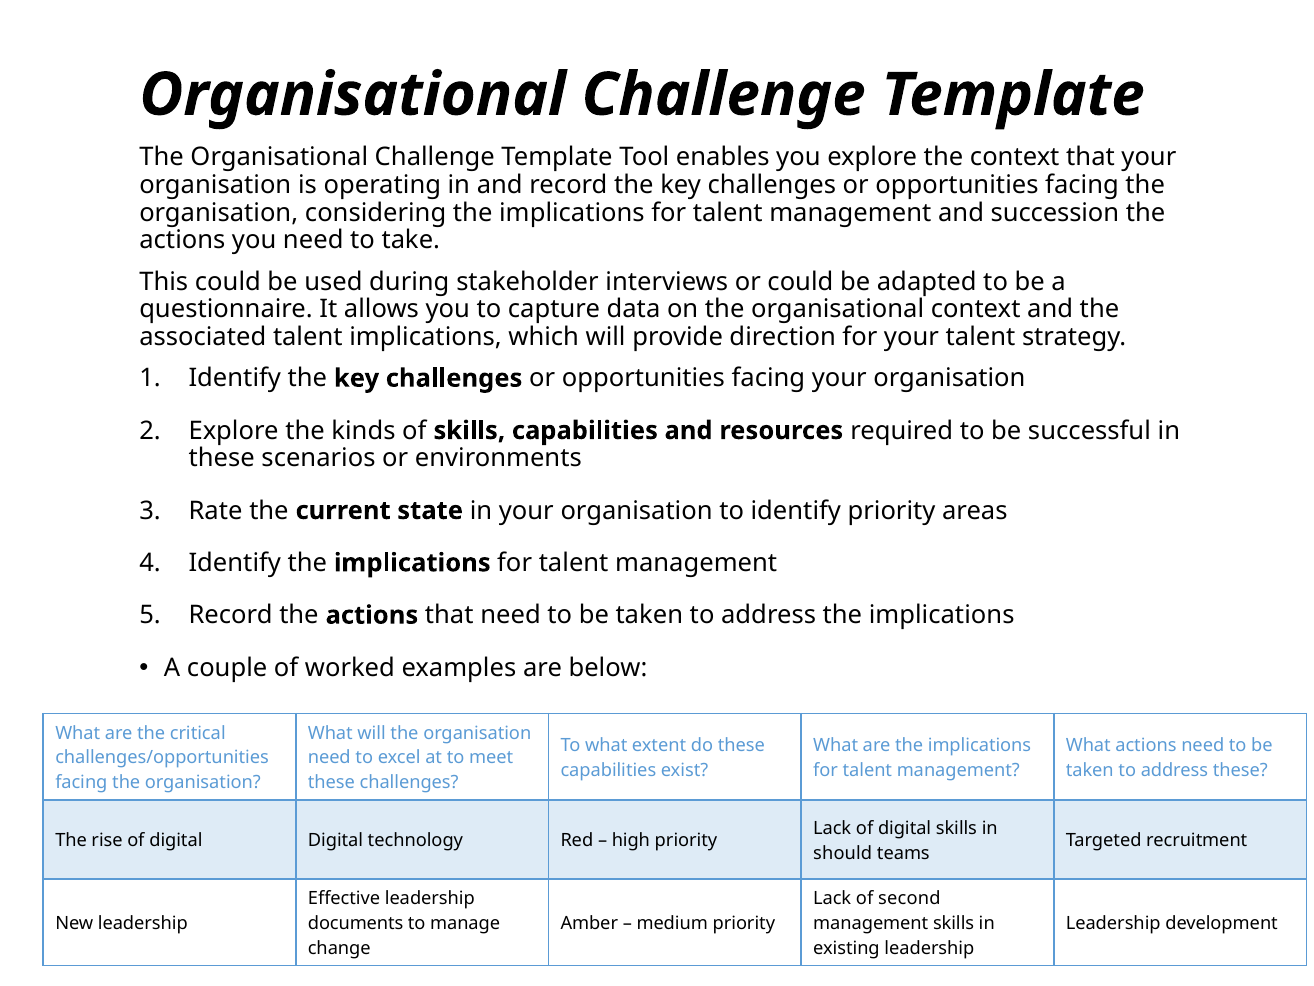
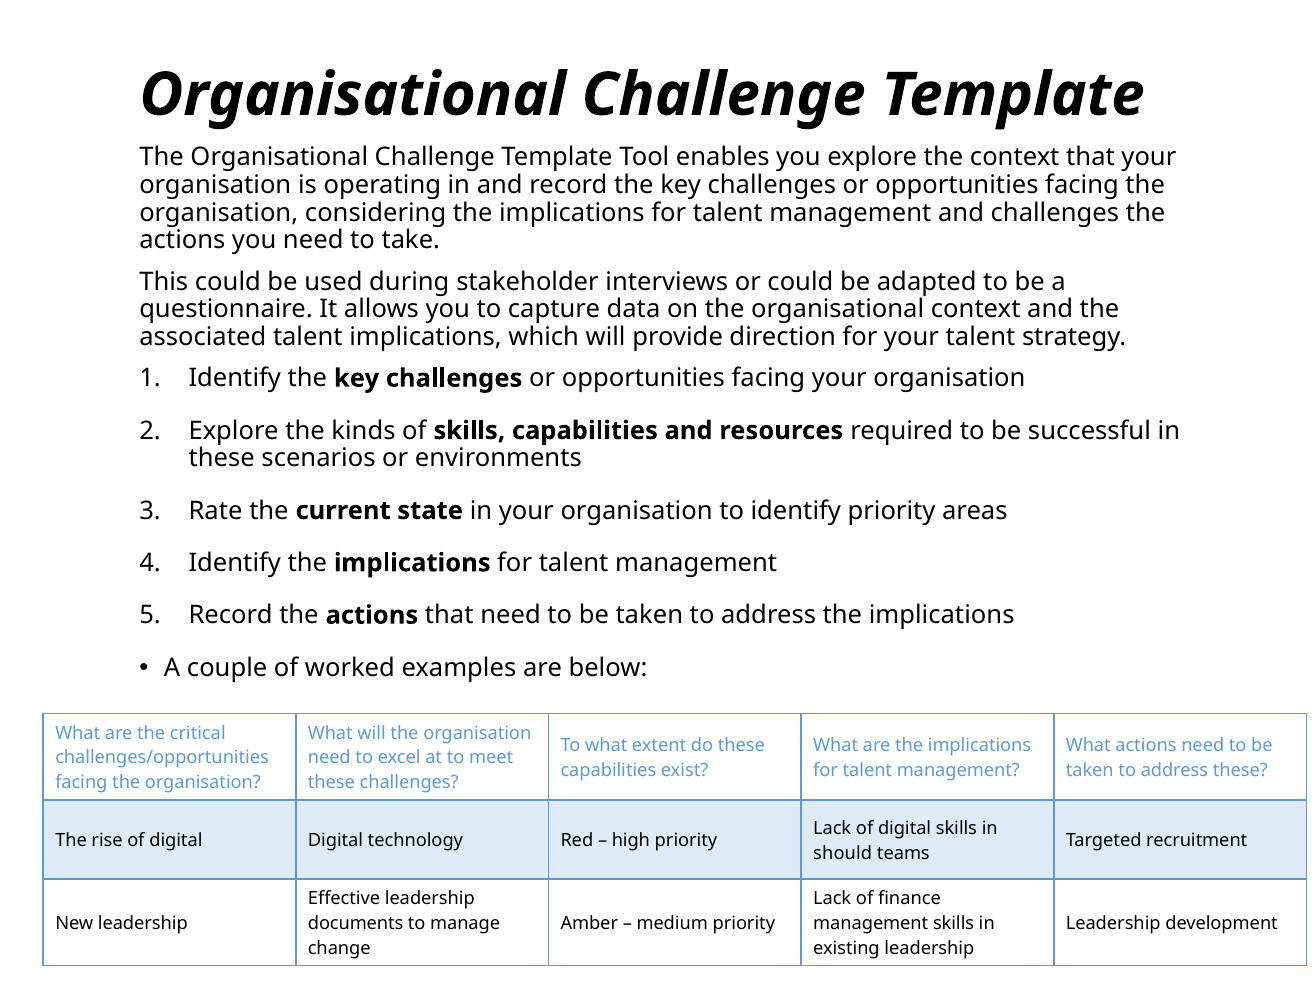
and succession: succession -> challenges
second: second -> finance
